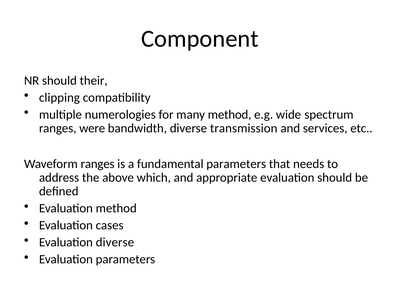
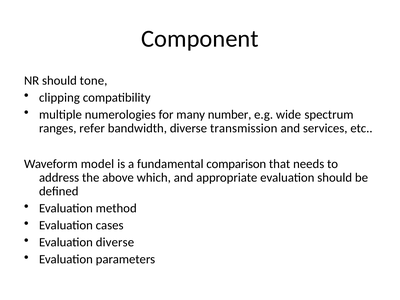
their: their -> tone
many method: method -> number
were: were -> refer
Waveform ranges: ranges -> model
fundamental parameters: parameters -> comparison
